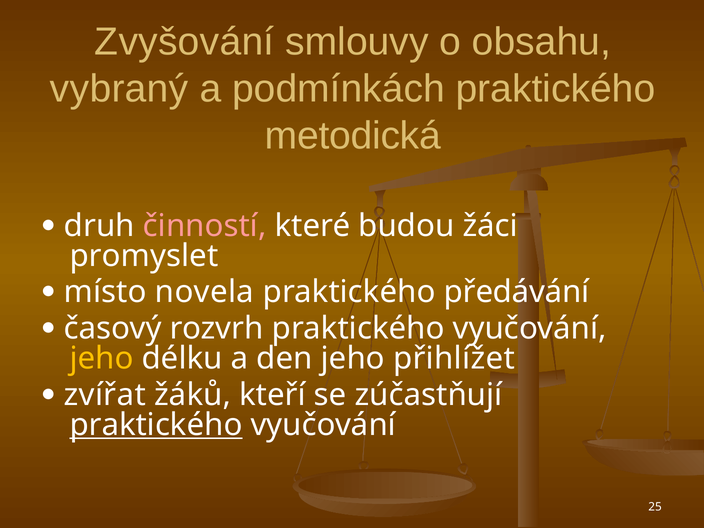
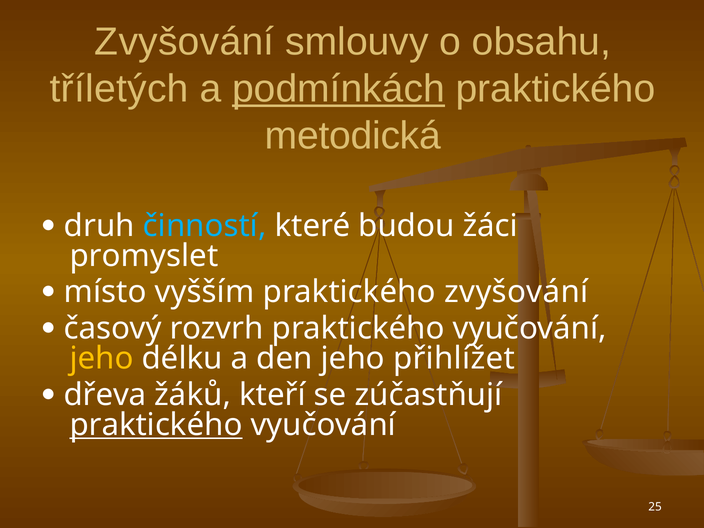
vybraný: vybraný -> tříletých
podmínkách underline: none -> present
činností colour: pink -> light blue
novela: novela -> vyšším
praktického předávání: předávání -> zvyšování
zvířat: zvířat -> dřeva
